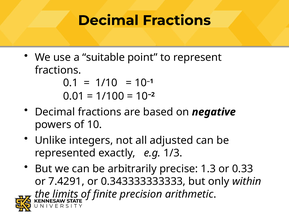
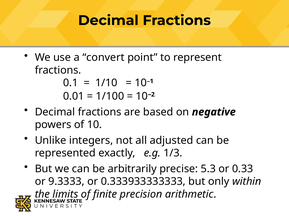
suitable: suitable -> convert
1.3: 1.3 -> 5.3
7.4291: 7.4291 -> 9.3333
0.343333333333: 0.343333333333 -> 0.333933333333
